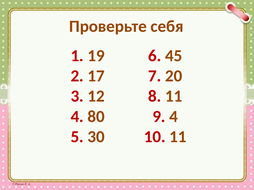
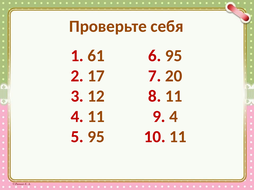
19: 19 -> 61
6 45: 45 -> 95
4 80: 80 -> 11
5 30: 30 -> 95
